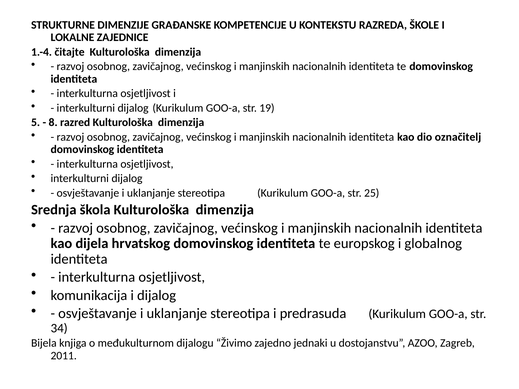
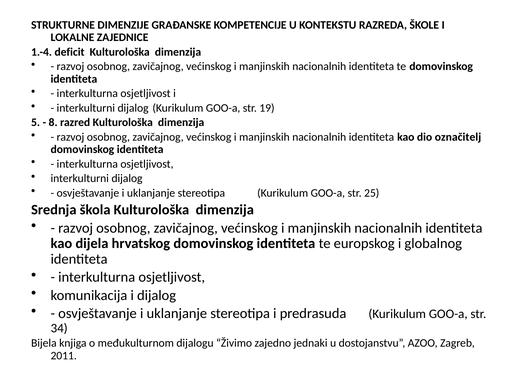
čitajte: čitajte -> deficit
